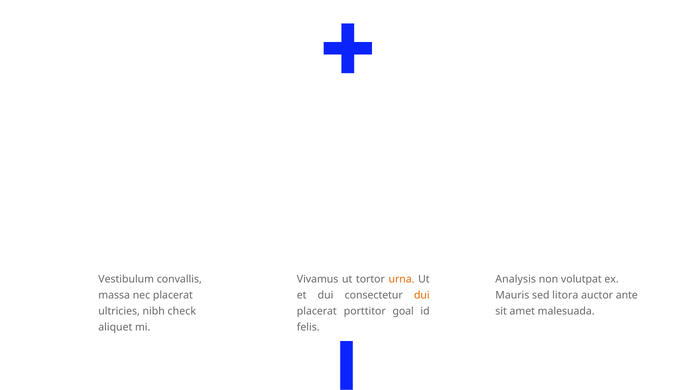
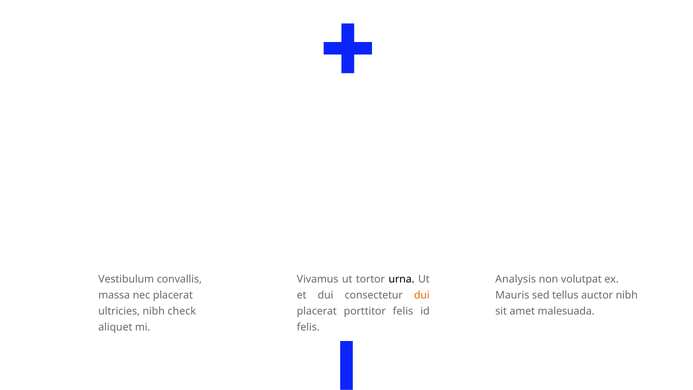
urna colour: orange -> black
litora: litora -> tellus
auctor ante: ante -> nibh
porttitor goal: goal -> felis
